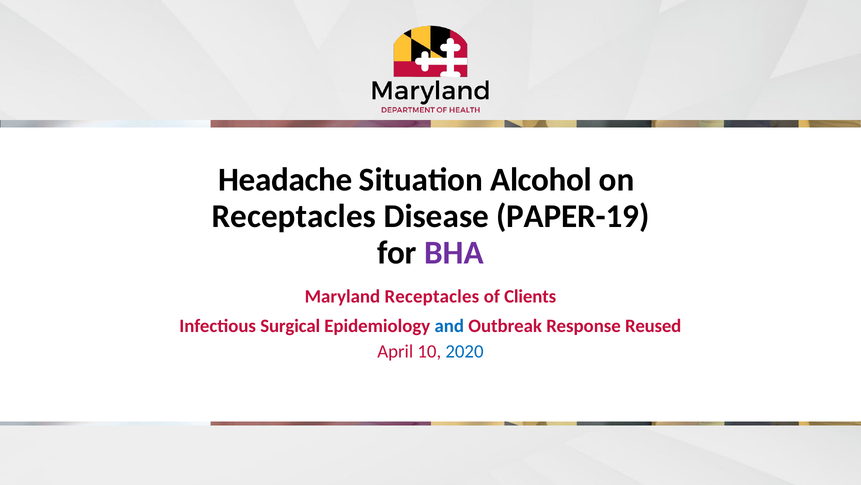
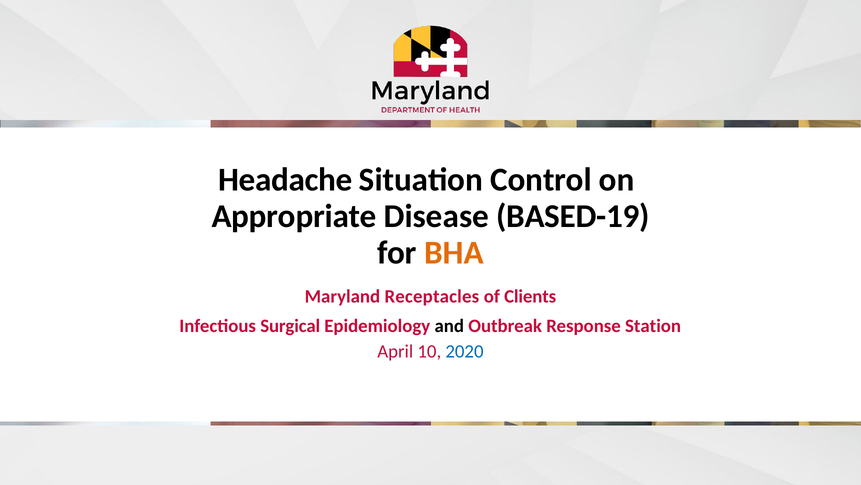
Alcohol: Alcohol -> Control
Receptacles at (294, 216): Receptacles -> Appropriate
PAPER-19: PAPER-19 -> BASED-19
BHA colour: purple -> orange
and colour: blue -> black
Reused: Reused -> Station
